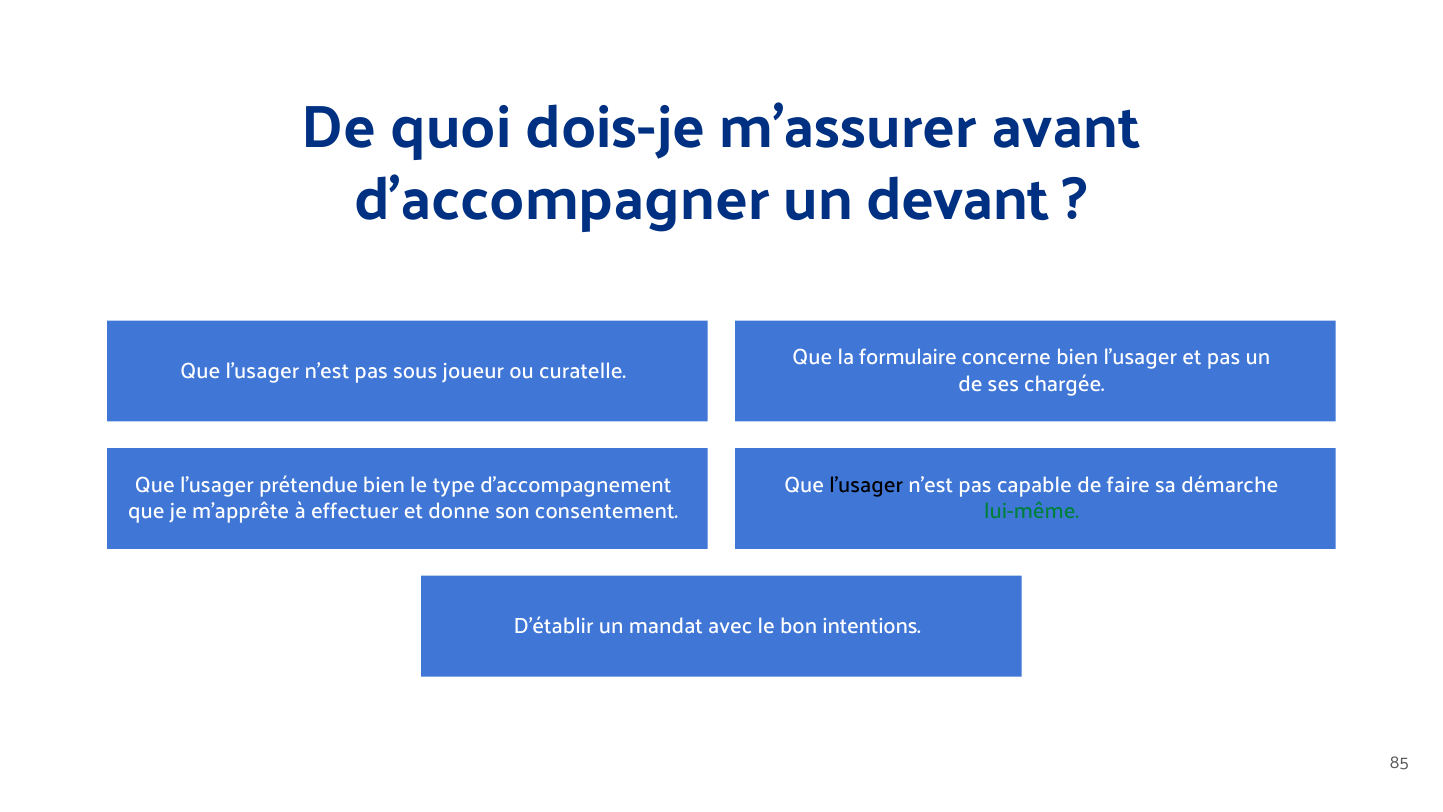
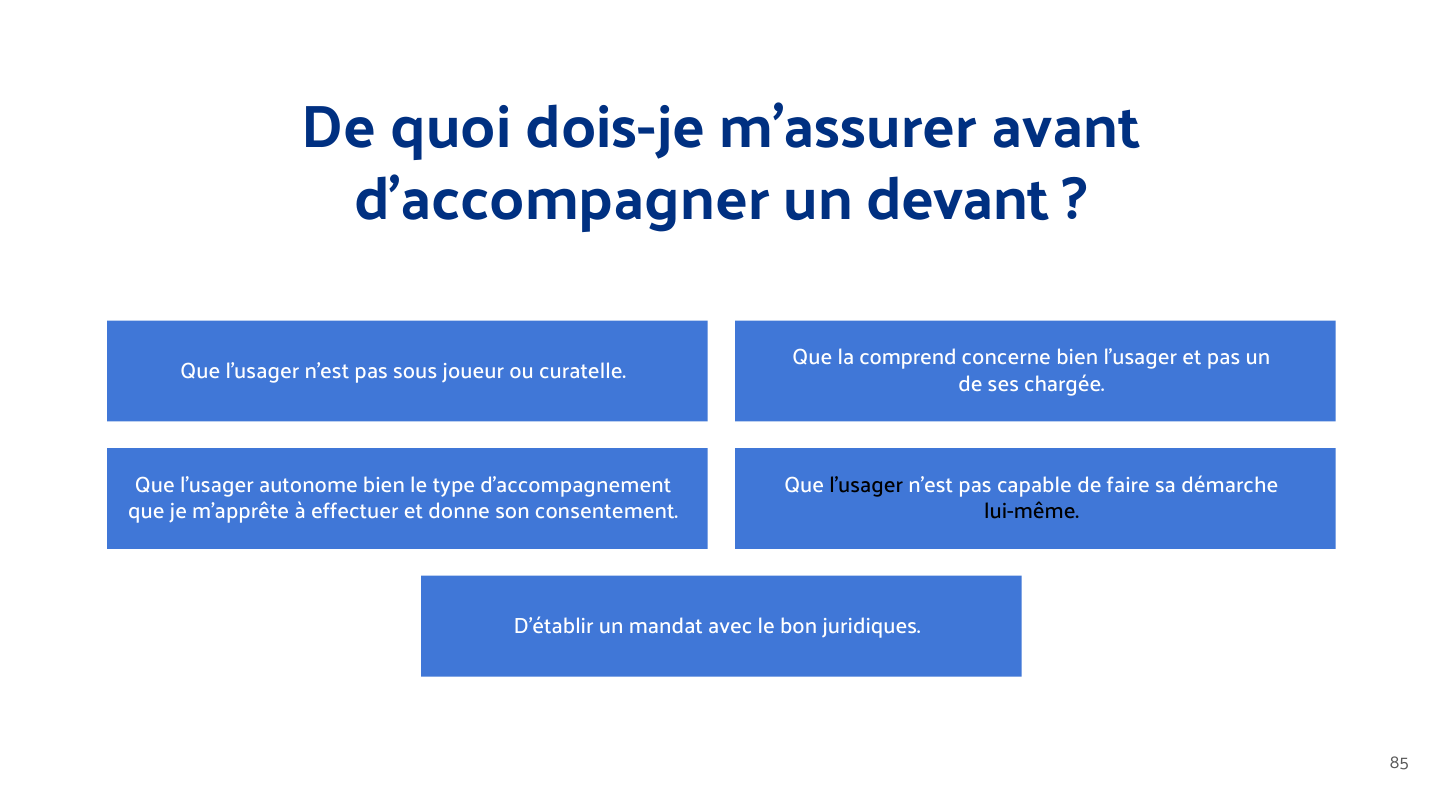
formulaire: formulaire -> comprend
prétendue: prétendue -> autonome
lui-même colour: green -> black
intentions: intentions -> juridiques
